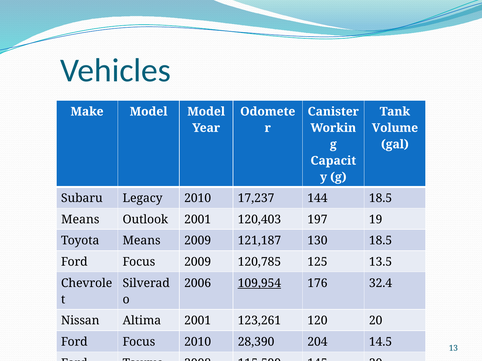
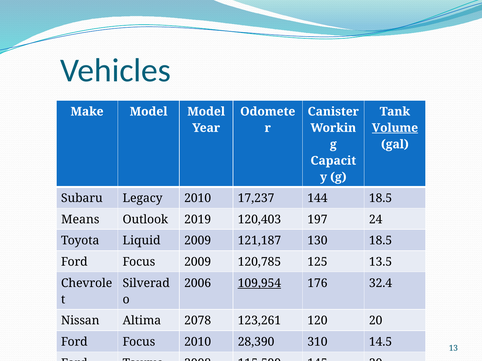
Volume underline: none -> present
Outlook 2001: 2001 -> 2019
19: 19 -> 24
Toyota Means: Means -> Liquid
Altima 2001: 2001 -> 2078
204: 204 -> 310
